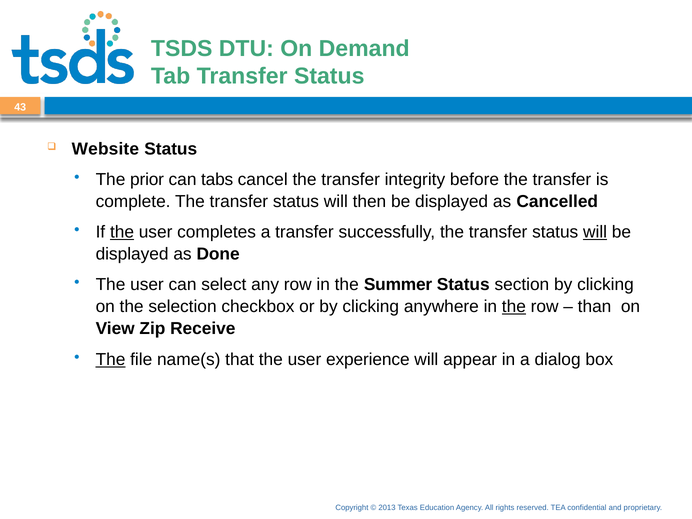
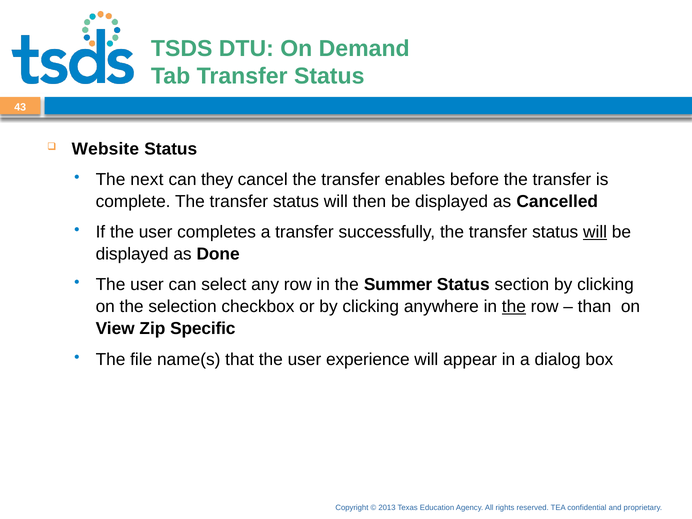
prior: prior -> next
tabs: tabs -> they
integrity: integrity -> enables
the at (122, 232) underline: present -> none
Receive: Receive -> Specific
The at (111, 359) underline: present -> none
